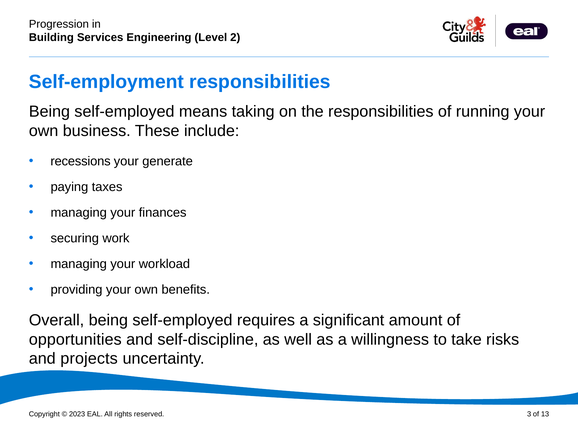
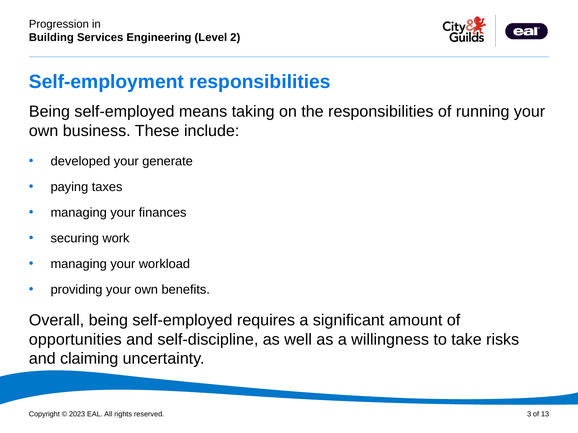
recessions: recessions -> developed
projects: projects -> claiming
